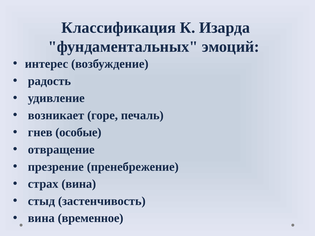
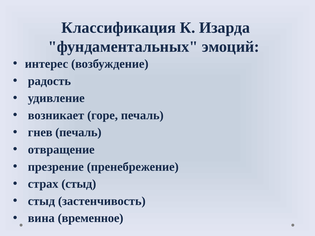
гнев особые: особые -> печаль
страх вина: вина -> стыд
